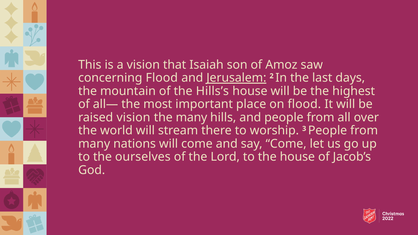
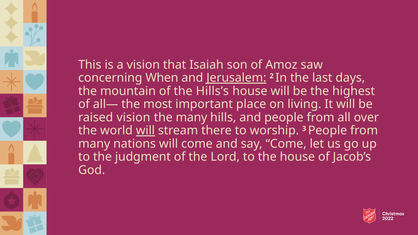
concerning Flood: Flood -> When
on flood: flood -> living
will at (145, 131) underline: none -> present
ourselves: ourselves -> judgment
